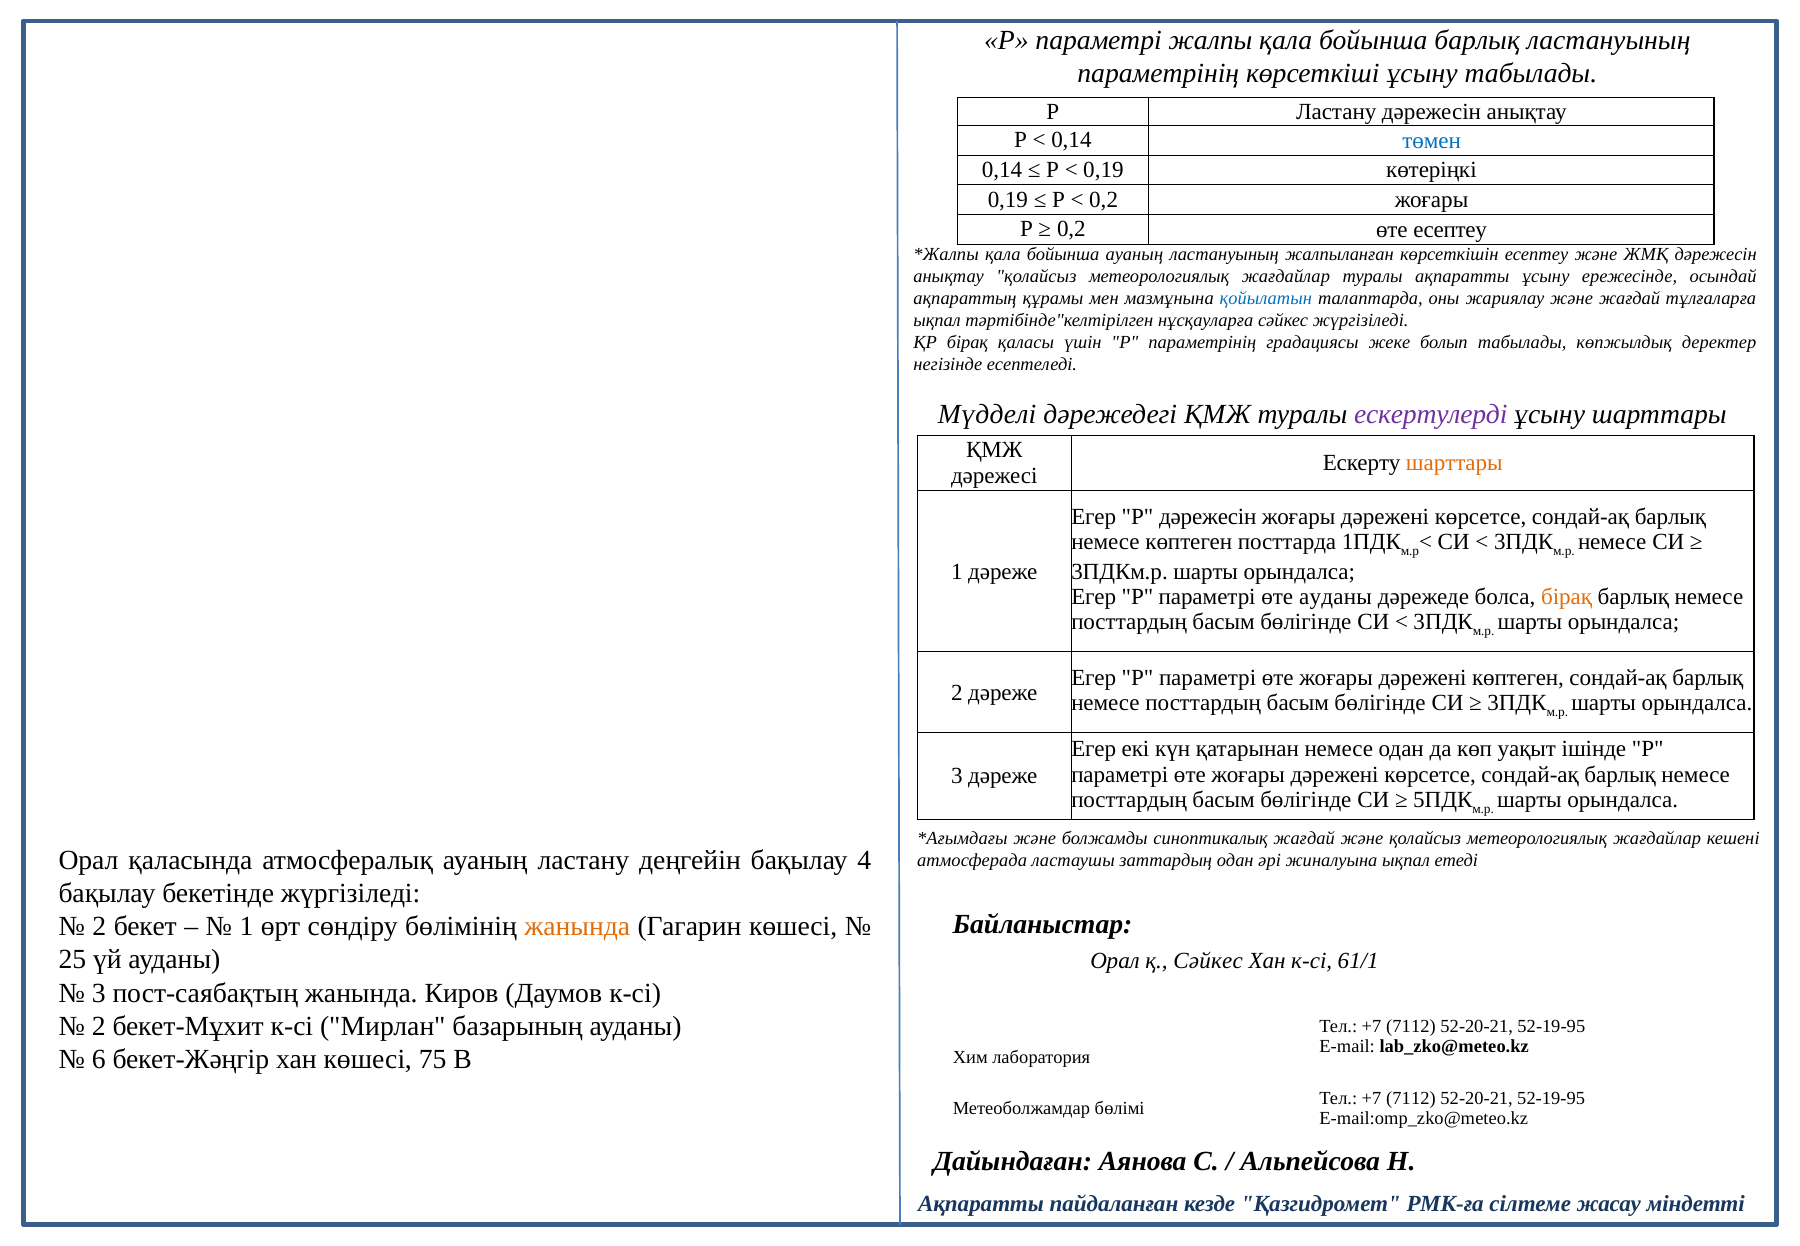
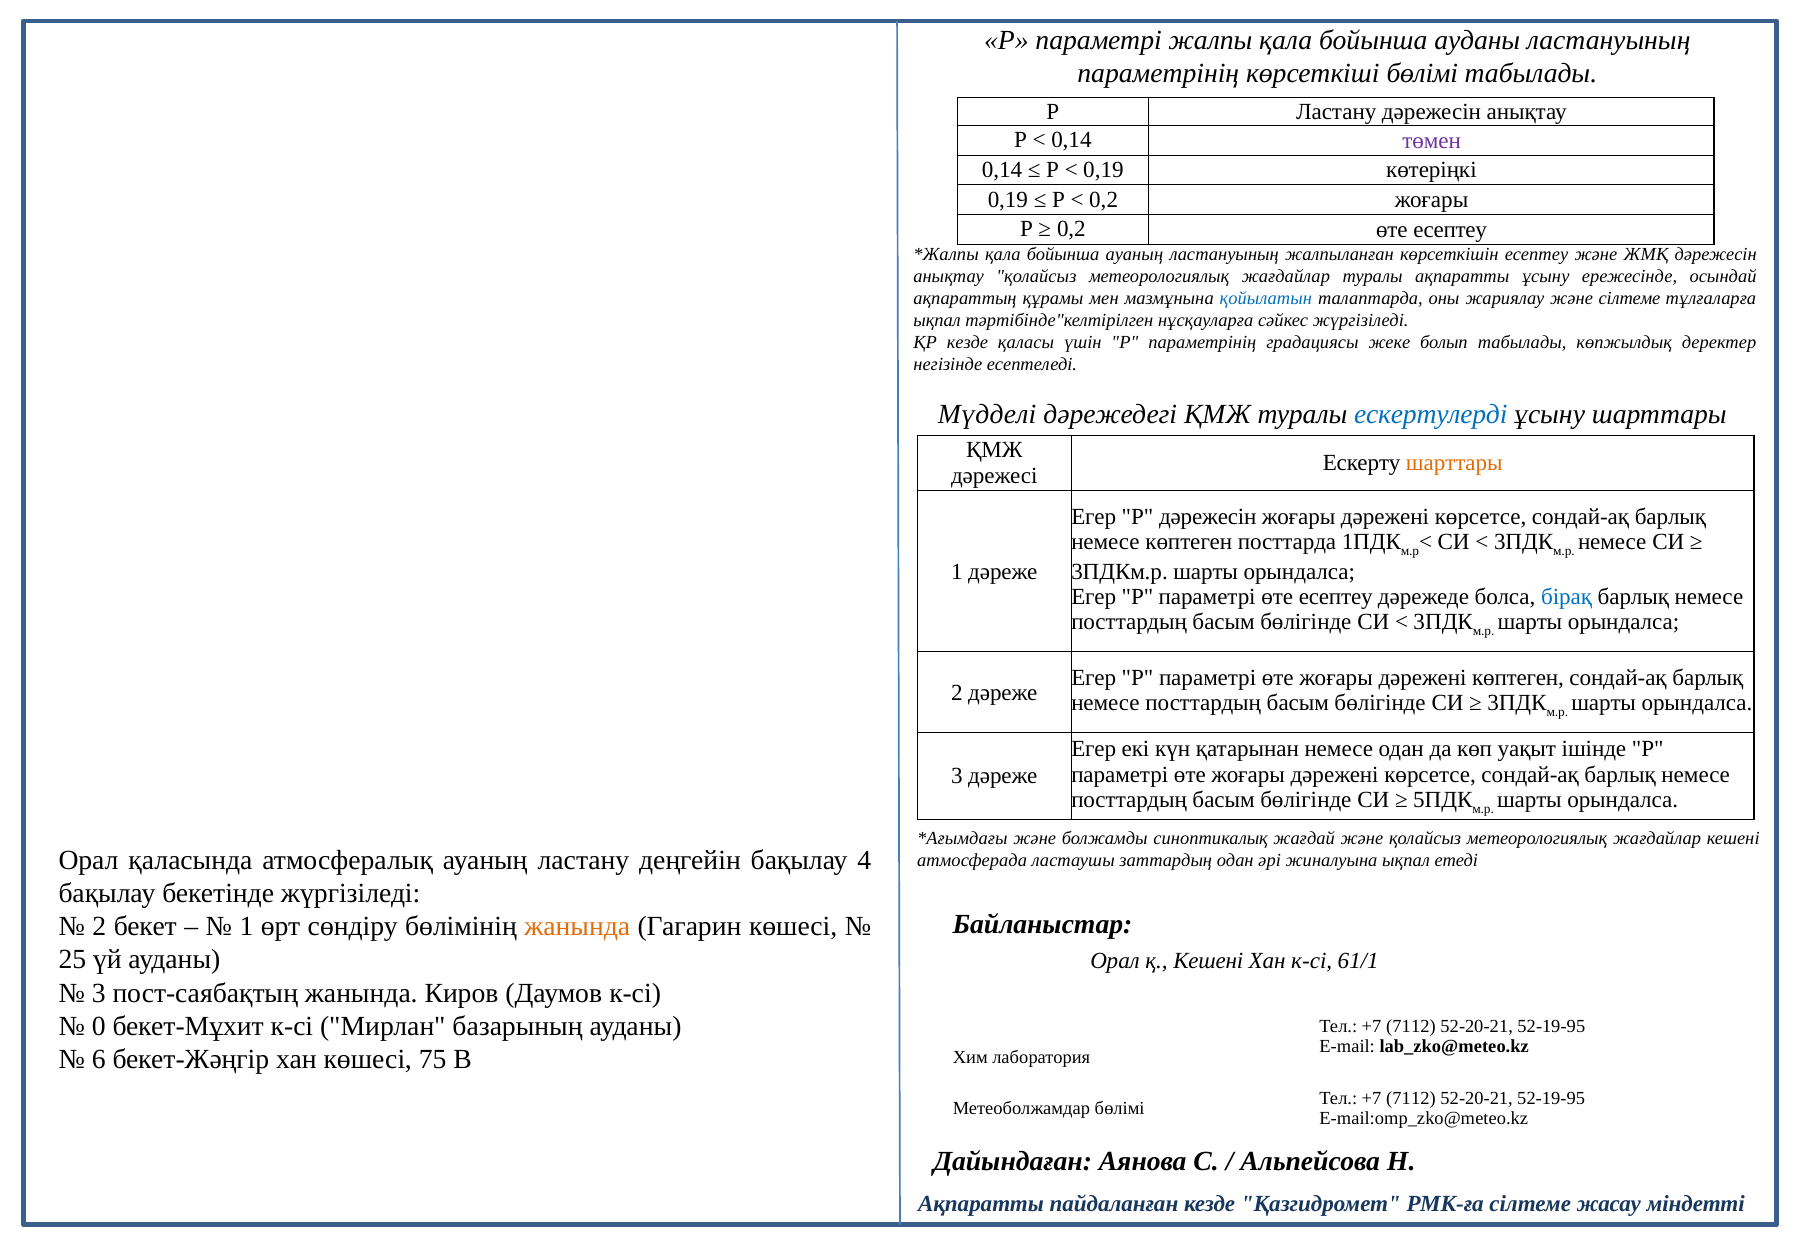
бойынша барлық: барлық -> ауданы
көрсеткіші ұсыну: ұсыну -> бөлімі
төмен colour: blue -> purple
және жағдай: жағдай -> сілтеме
ҚР бірақ: бірақ -> кезде
ескертулерді colour: purple -> blue
параметрі өте ауданы: ауданы -> есептеу
бірақ at (1567, 597) colour: orange -> blue
қ Сәйкес: Сәйкес -> Кешені
2 at (99, 1026): 2 -> 0
